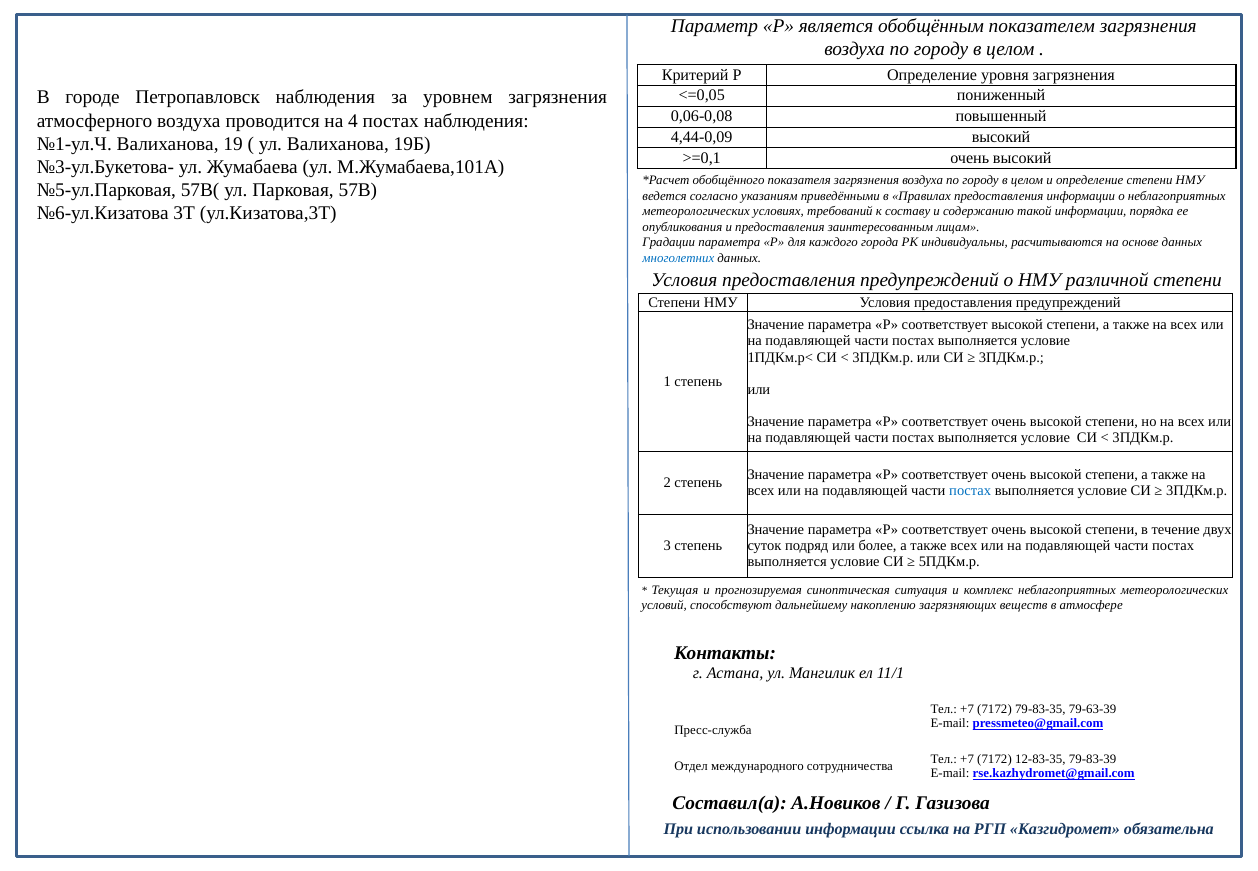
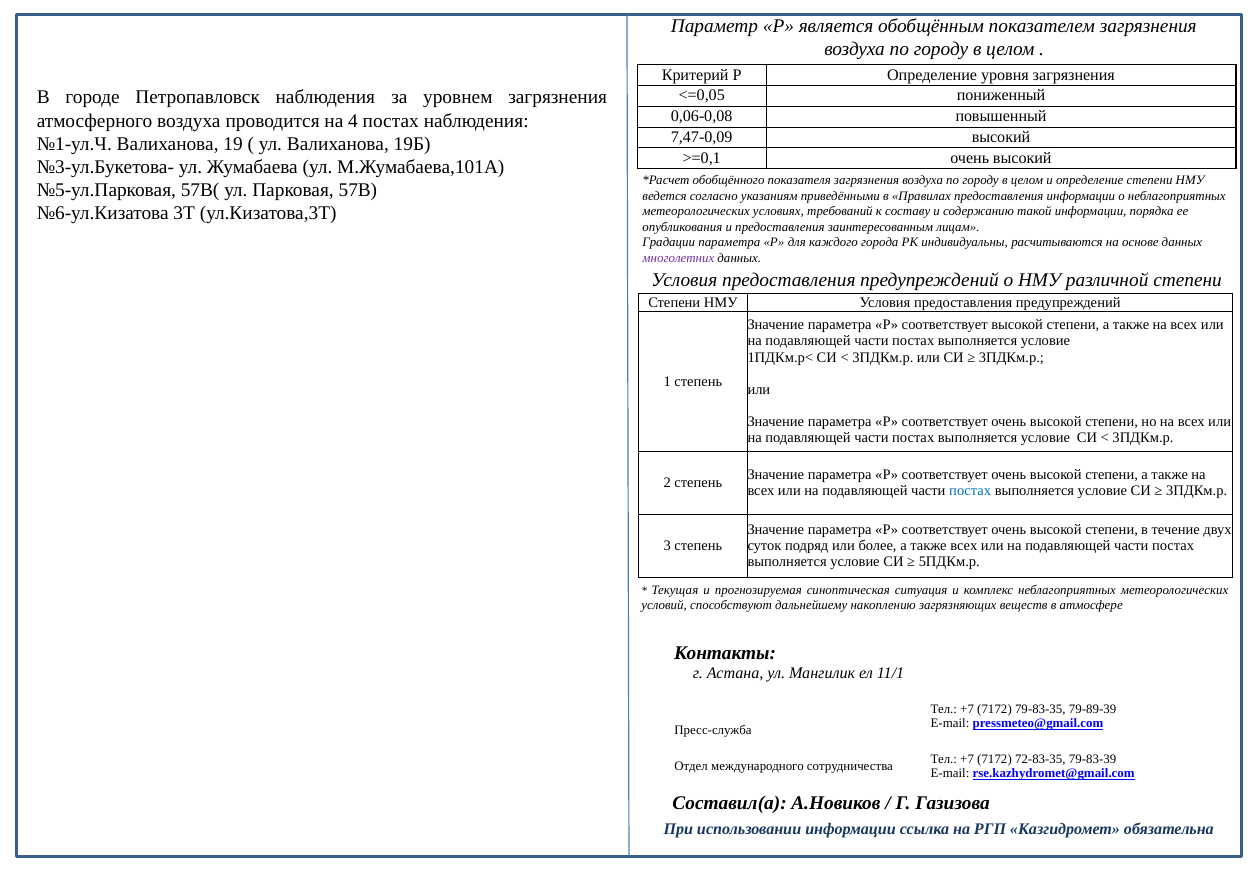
4,44-0,09: 4,44-0,09 -> 7,47-0,09
многолетних colour: blue -> purple
79-63-39: 79-63-39 -> 79-89-39
12-83-35: 12-83-35 -> 72-83-35
